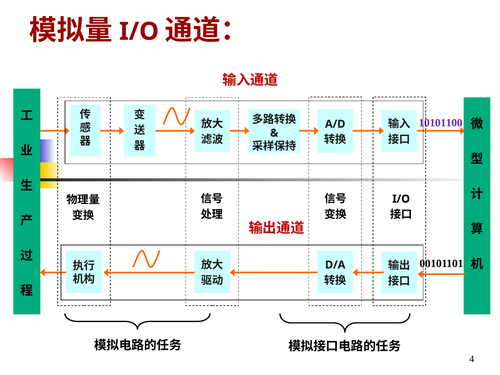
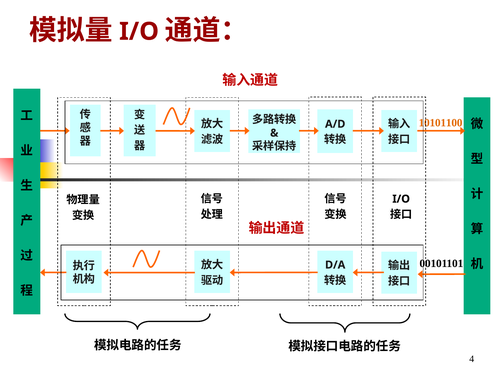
10101100 colour: purple -> orange
